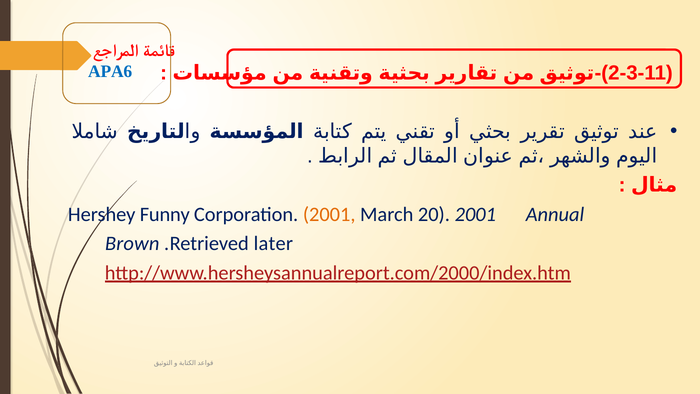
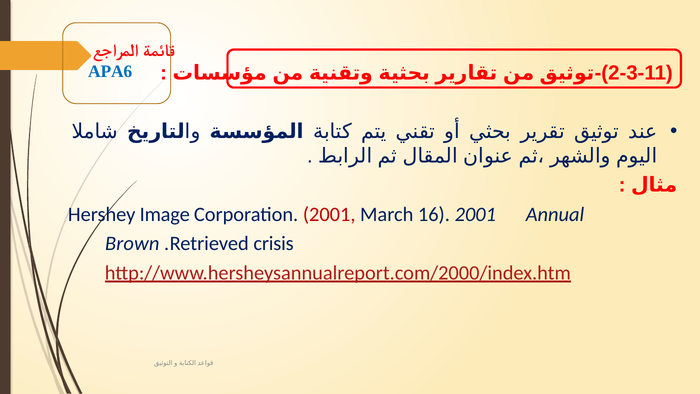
Funny: Funny -> Image
2001 at (329, 214) colour: orange -> red
20: 20 -> 16
later: later -> crisis
